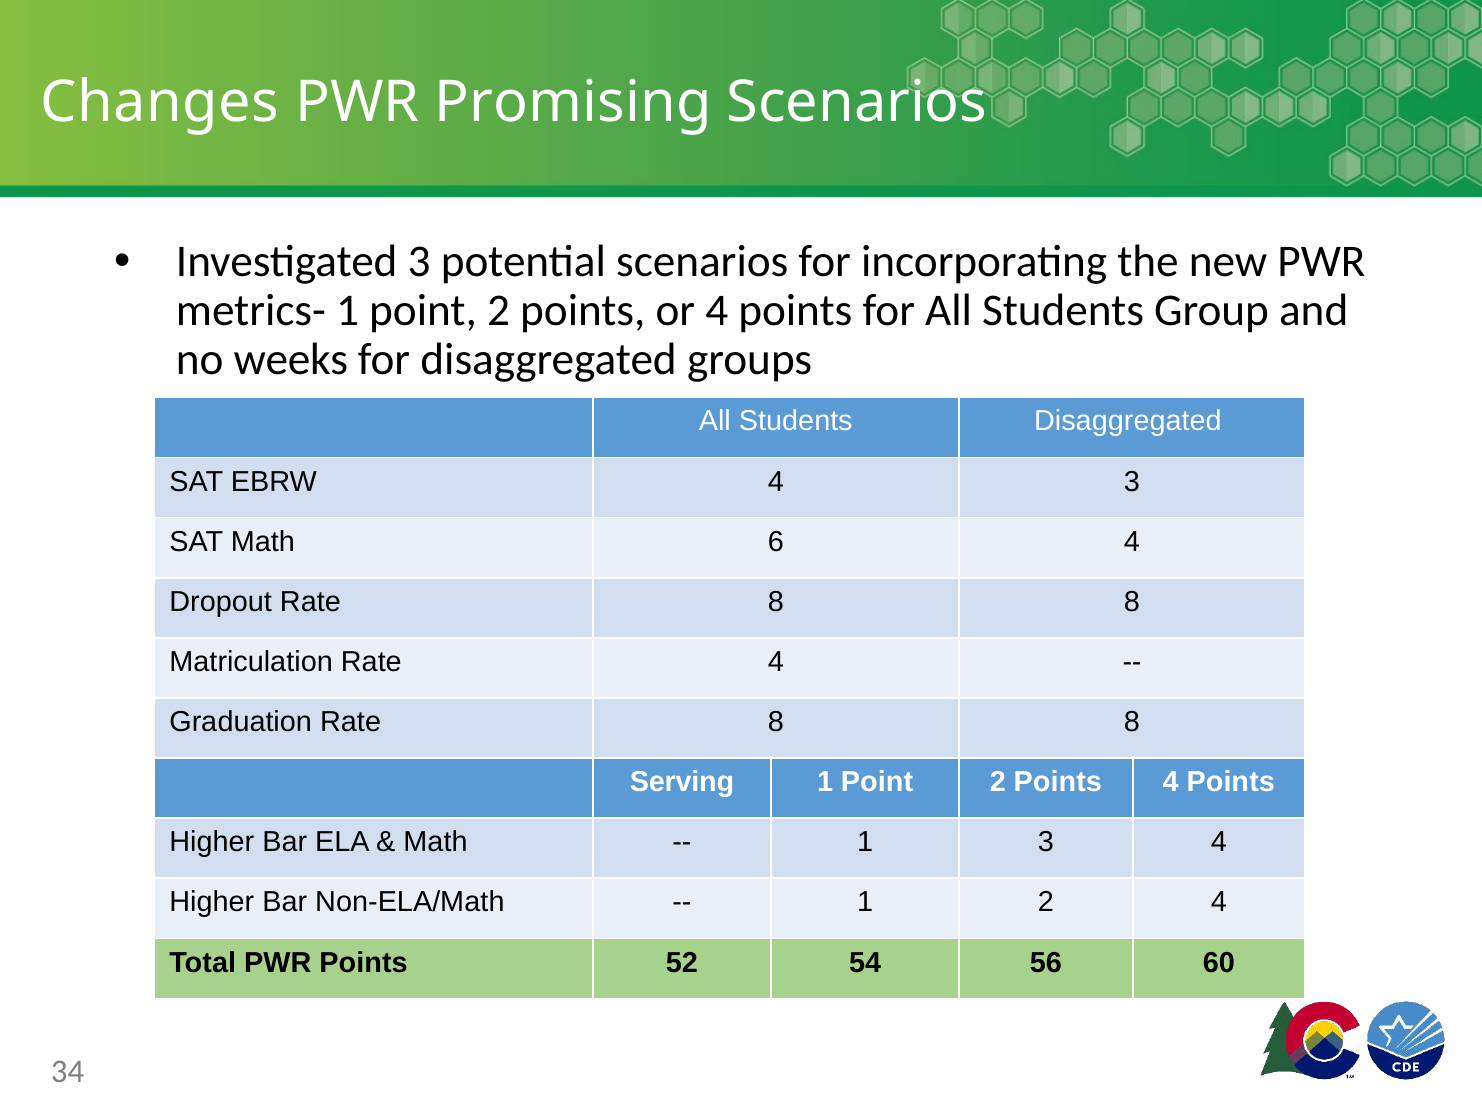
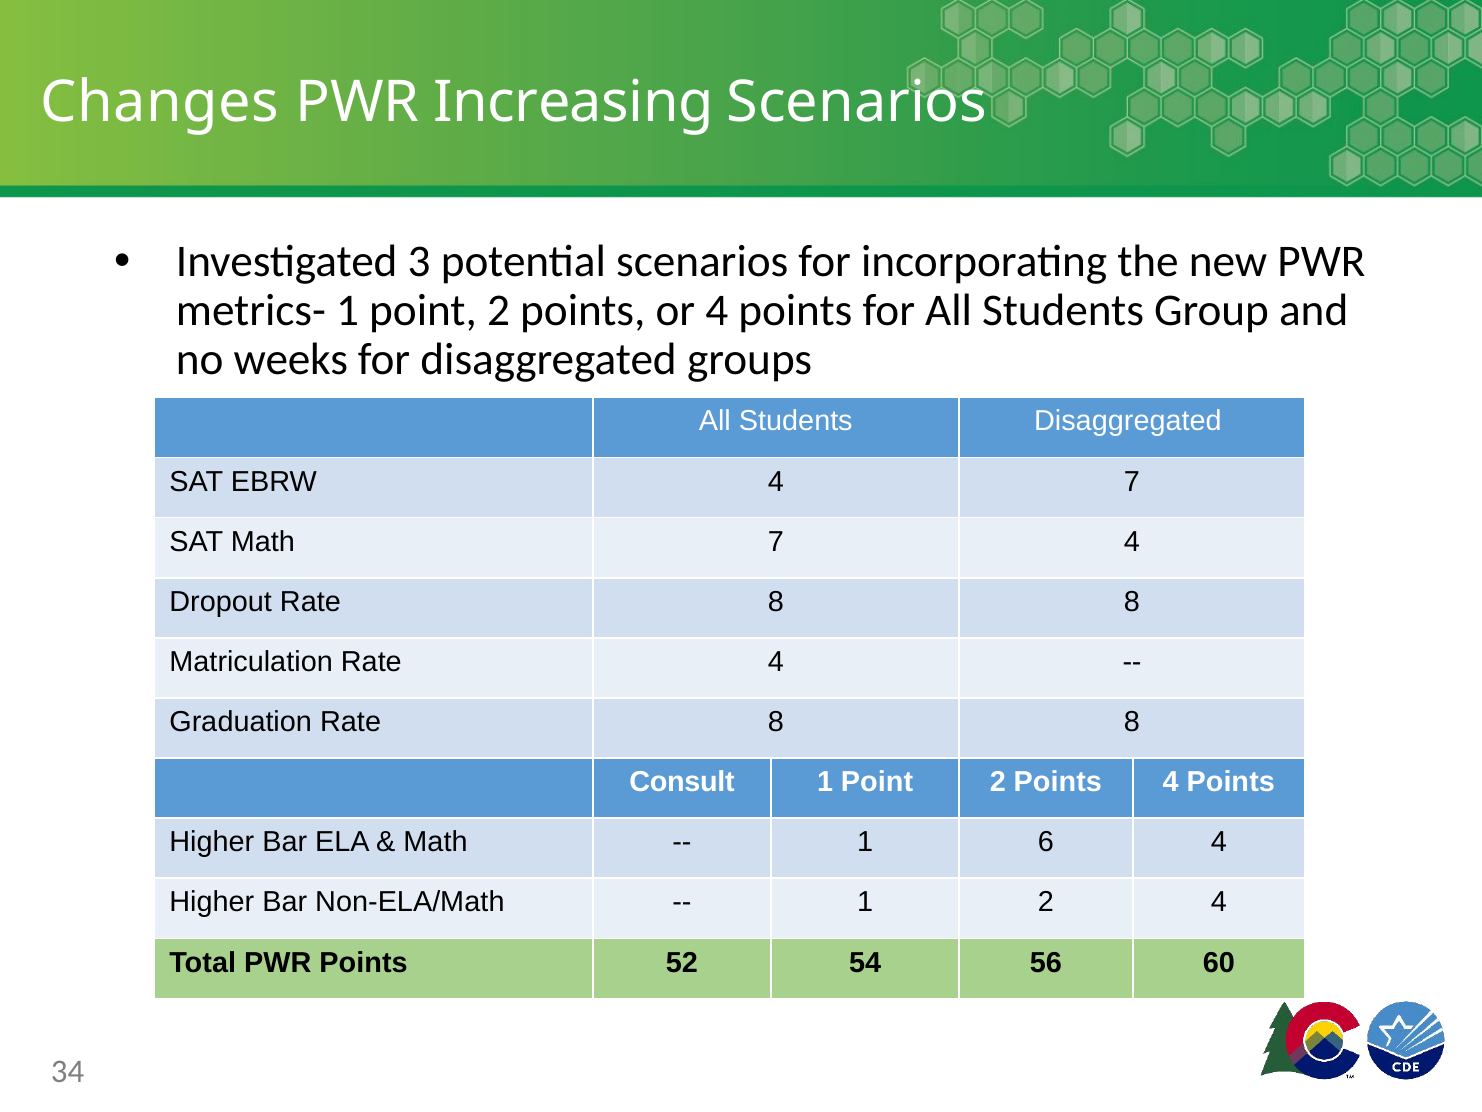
Promising: Promising -> Increasing
4 3: 3 -> 7
Math 6: 6 -> 7
Serving: Serving -> Consult
1 3: 3 -> 6
